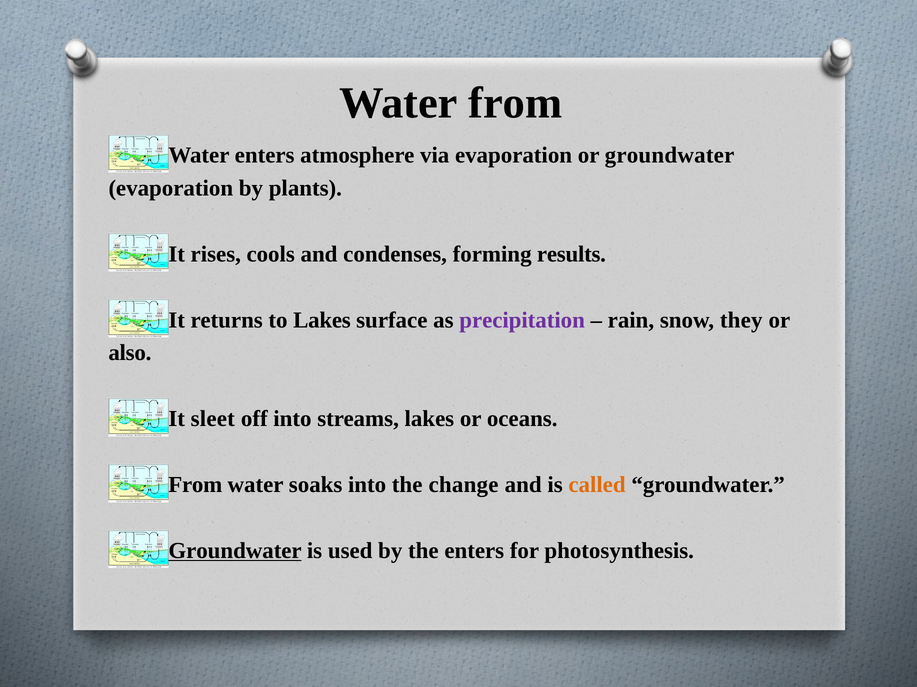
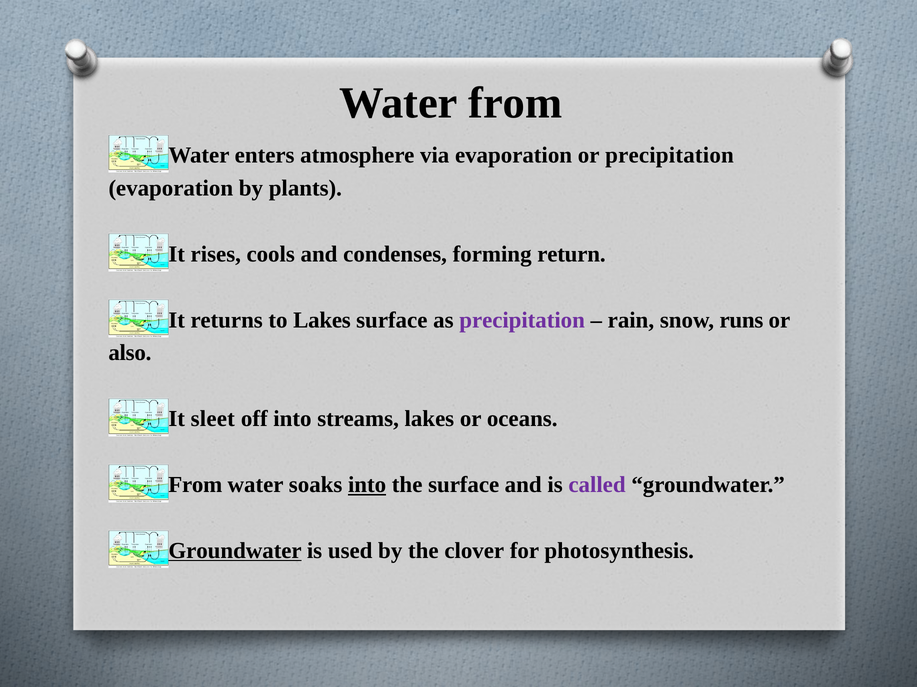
or groundwater: groundwater -> precipitation
results: results -> return
they: they -> runs
into at (367, 485) underline: none -> present
the change: change -> surface
called colour: orange -> purple
the enters: enters -> clover
